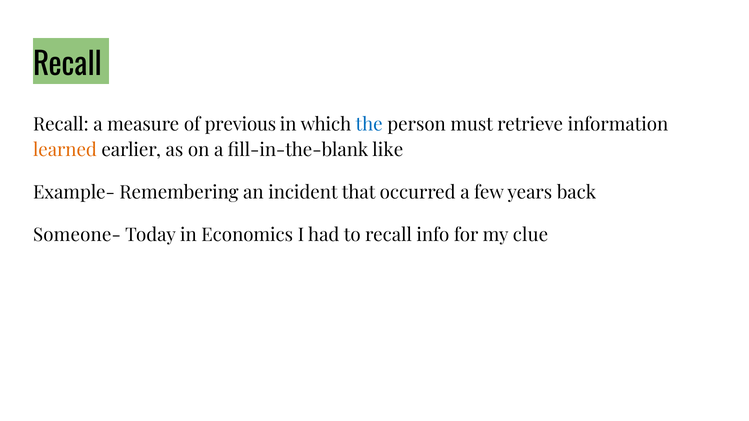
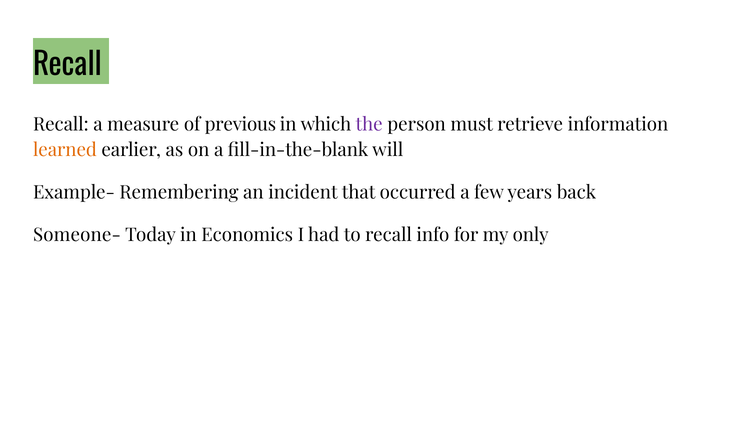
the colour: blue -> purple
like: like -> will
clue: clue -> only
